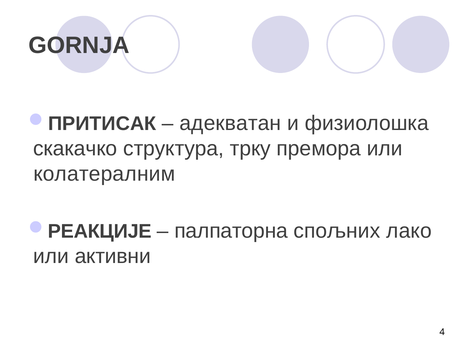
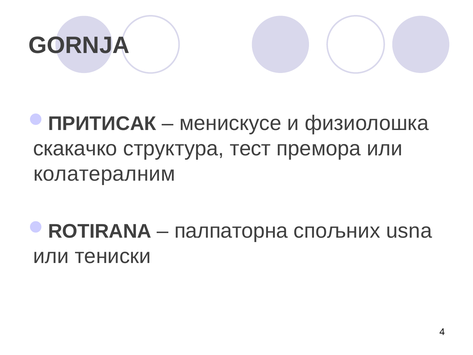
адекватан: адекватан -> менискусе
трку: трку -> тест
РЕАКЦИЈЕ: РЕАКЦИЈЕ -> ROTIRANA
лако: лако -> usna
активни: активни -> тениски
